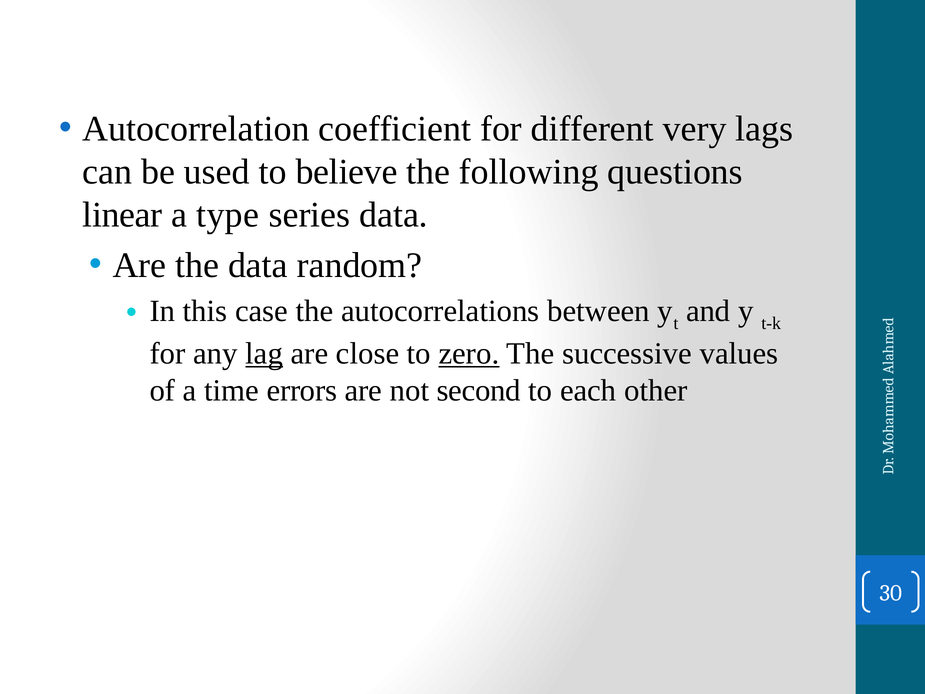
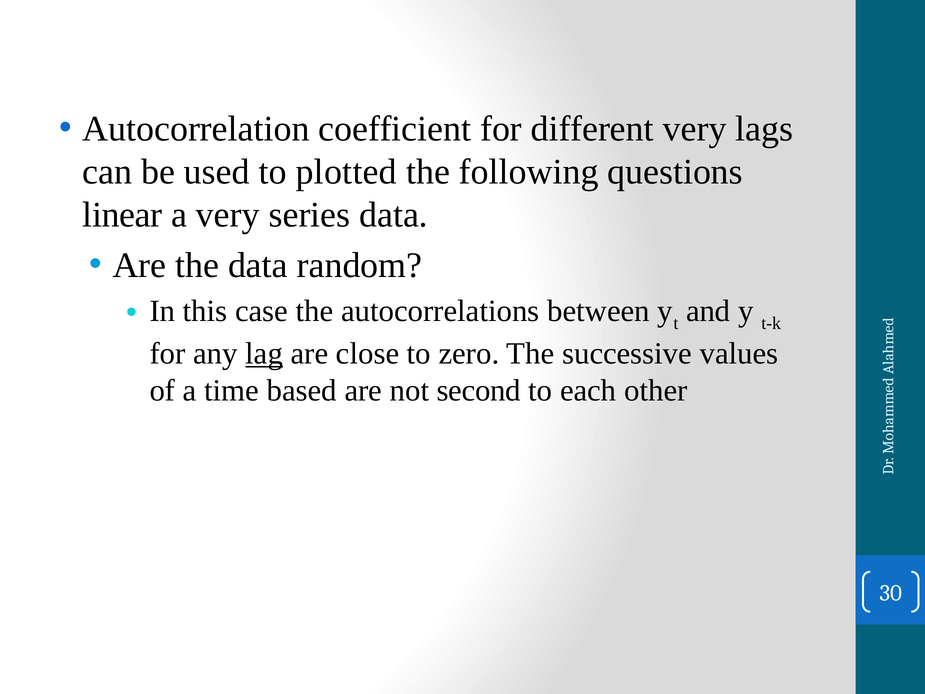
believe: believe -> plotted
a type: type -> very
zero underline: present -> none
errors: errors -> based
